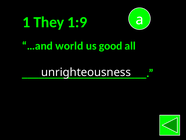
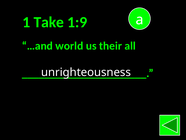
They: They -> Take
good: good -> their
